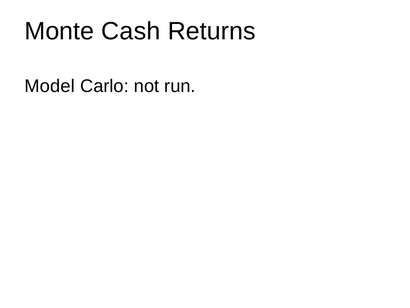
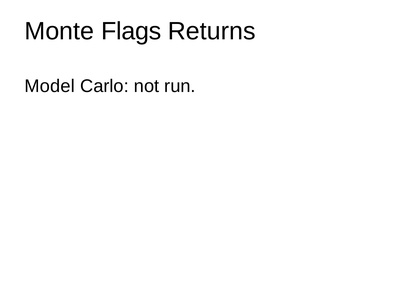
Cash: Cash -> Flags
